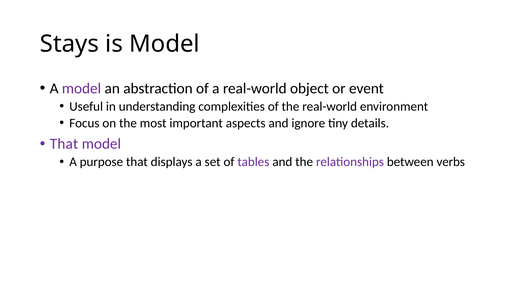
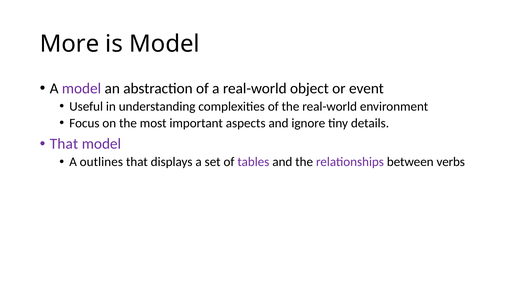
Stays: Stays -> More
purpose: purpose -> outlines
